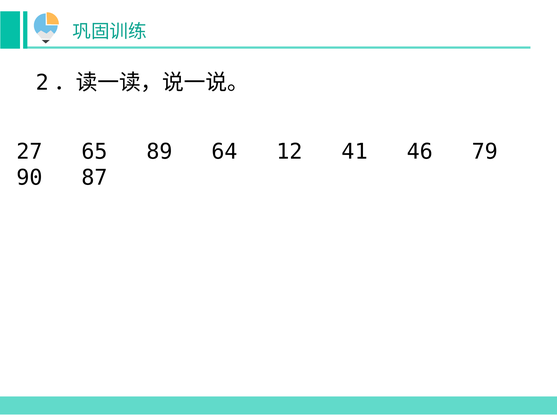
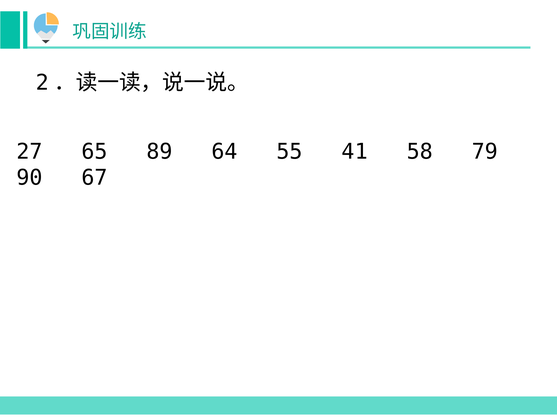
12: 12 -> 55
46: 46 -> 58
87: 87 -> 67
